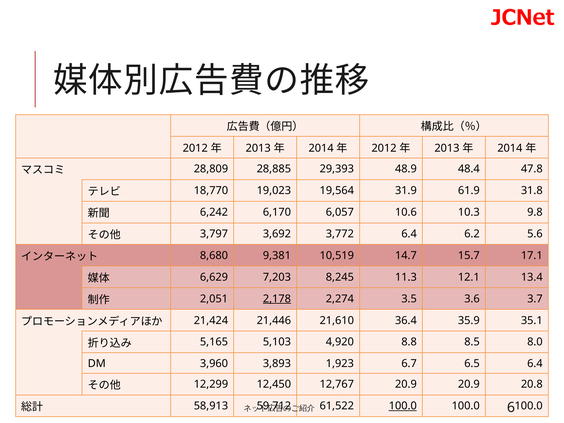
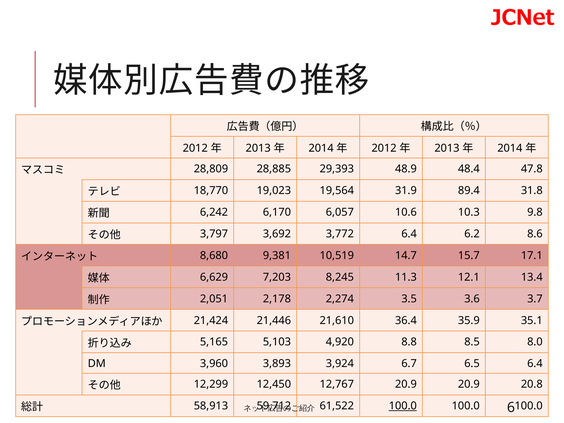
61.9: 61.9 -> 89.4
5.6: 5.6 -> 8.6
2,178 underline: present -> none
1,923: 1,923 -> 3,924
